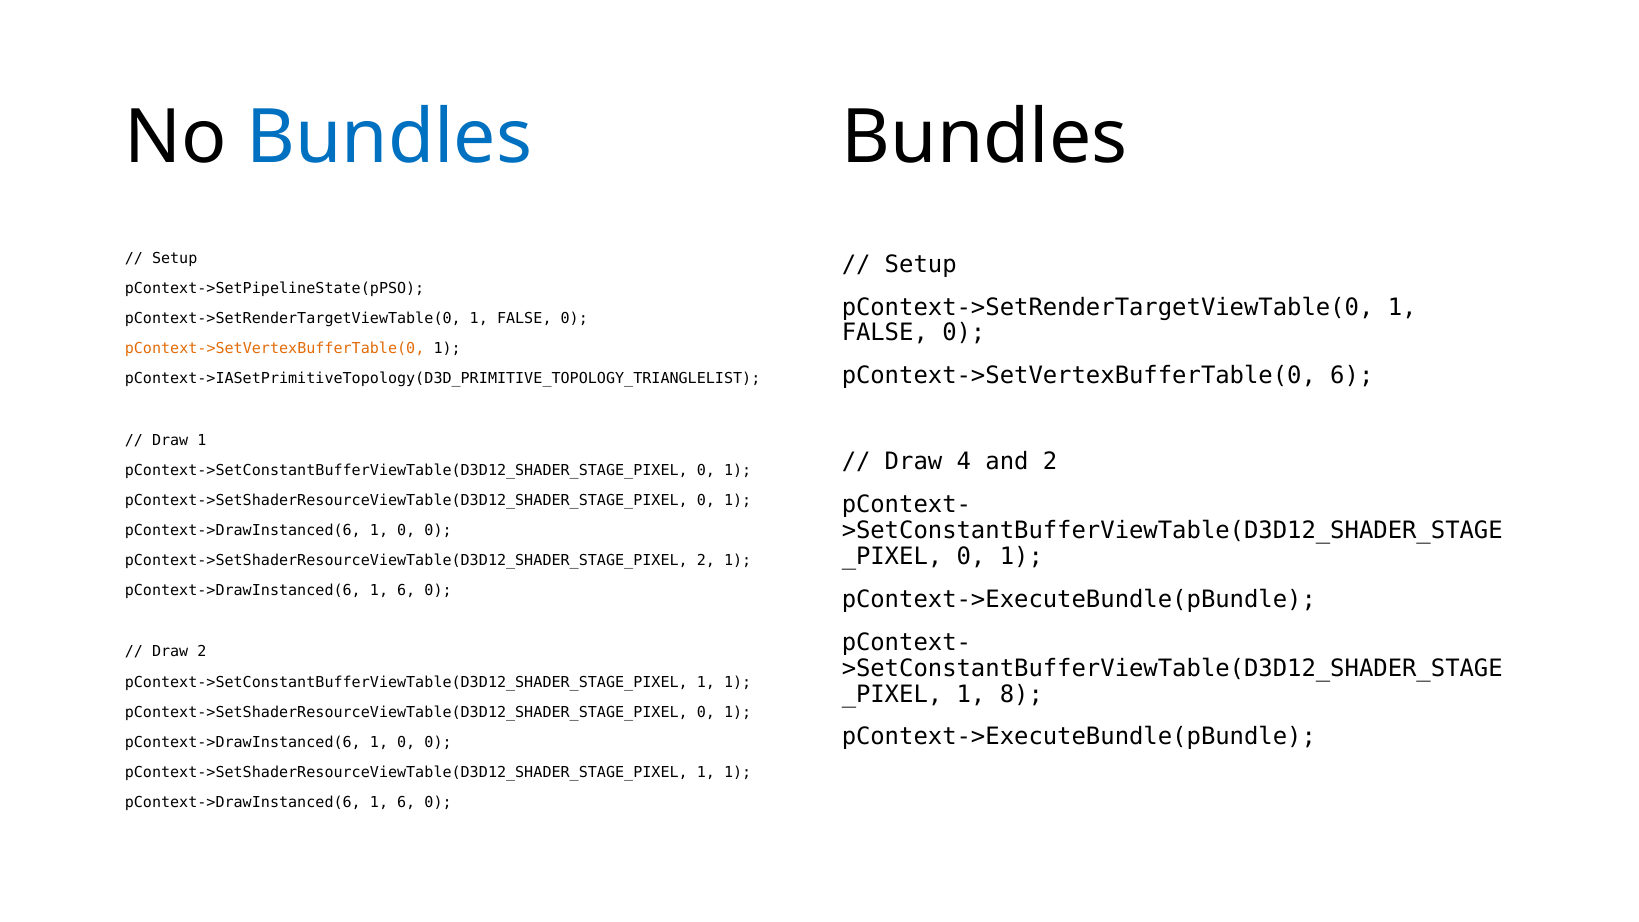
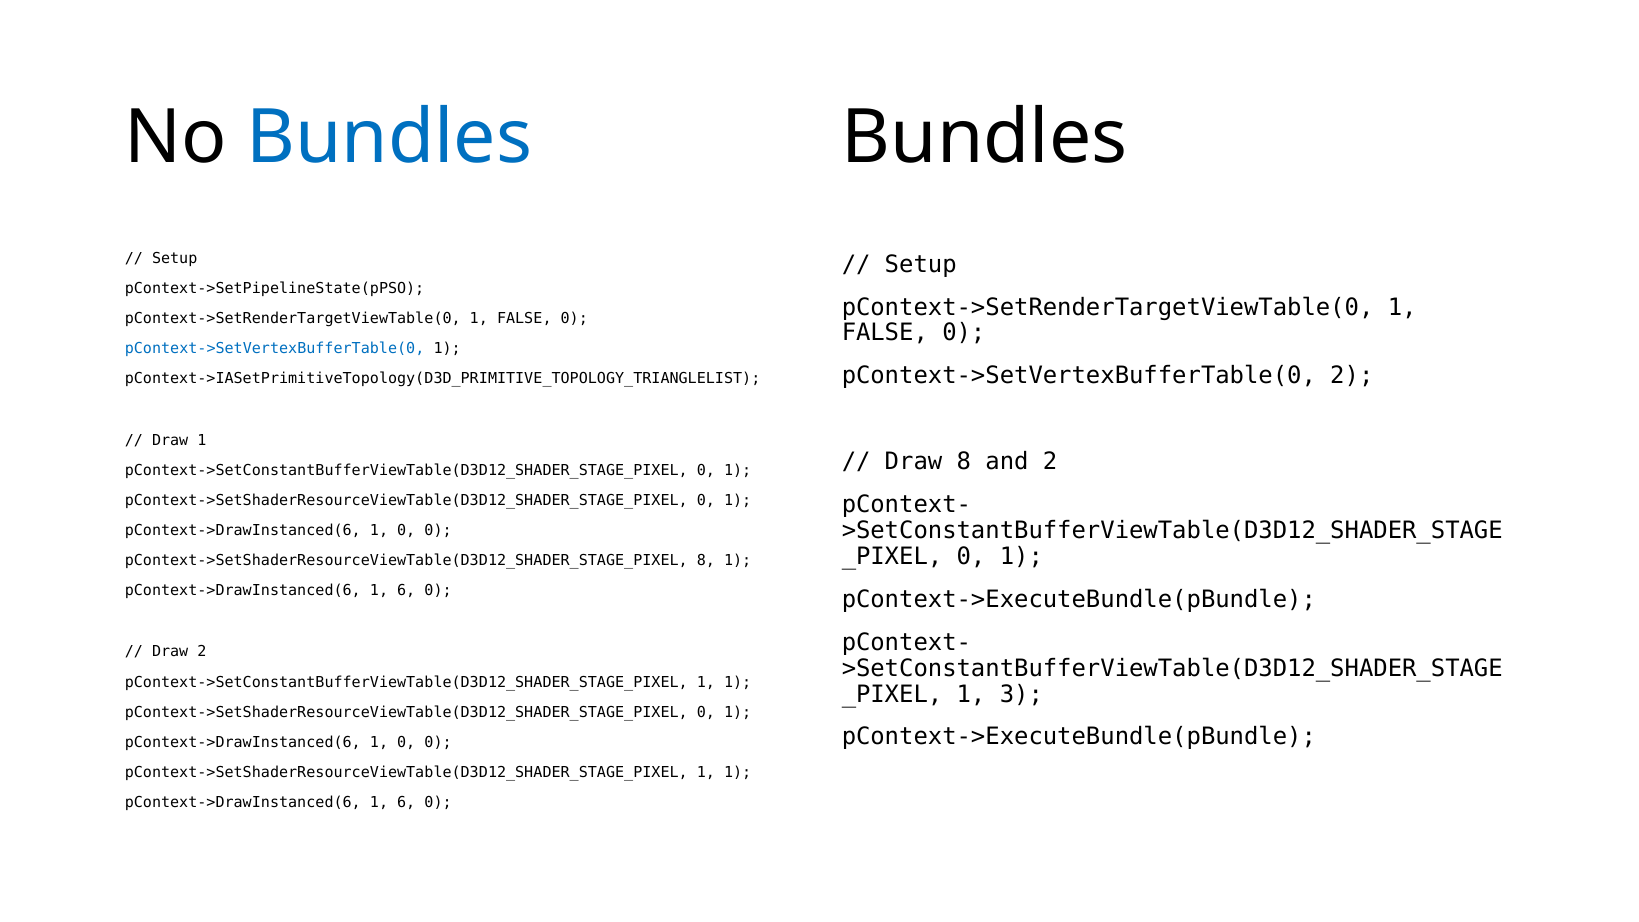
pContext->SetVertexBufferTable(0 at (275, 348) colour: orange -> blue
pContext->SetVertexBufferTable(0 6: 6 -> 2
Draw 4: 4 -> 8
pContext->SetShaderResourceViewTable(D3D12_SHADER_STAGE_PIXEL 2: 2 -> 8
8: 8 -> 3
